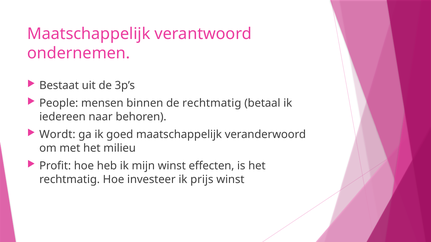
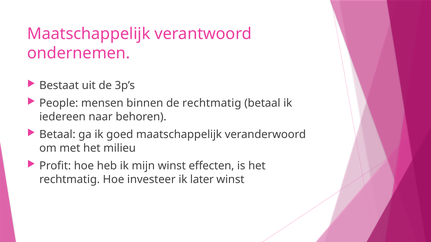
Wordt at (57, 135): Wordt -> Betaal
prijs: prijs -> later
